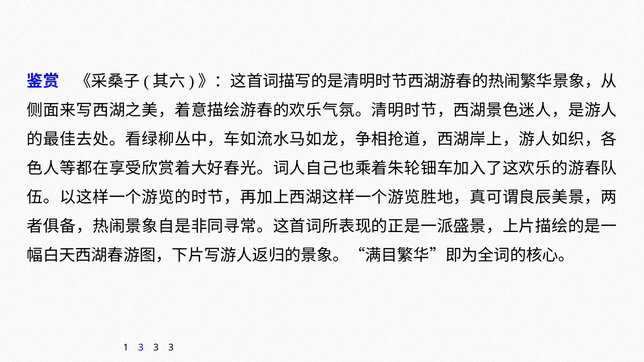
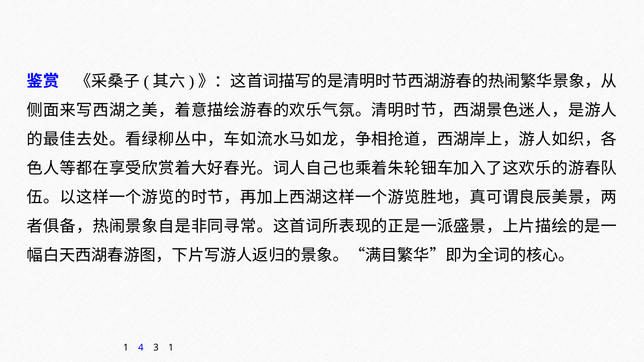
1 3: 3 -> 4
3 at (171, 348): 3 -> 1
